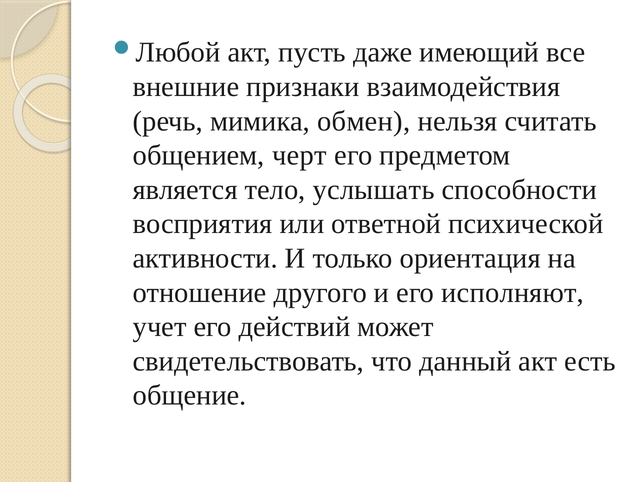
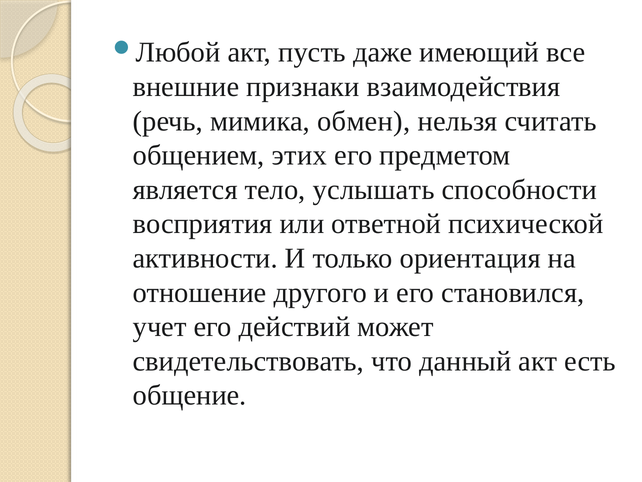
черт: черт -> этих
исполняют: исполняют -> становился
